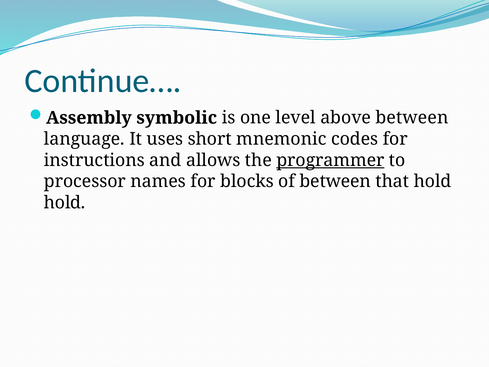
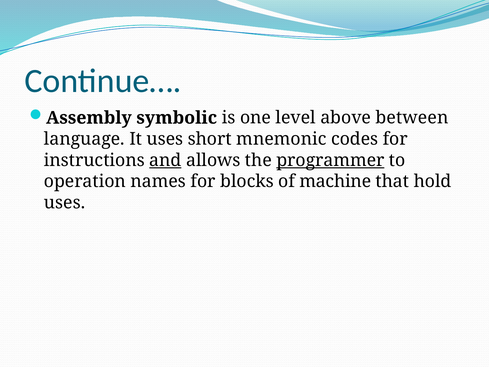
and underline: none -> present
processor: processor -> operation
of between: between -> machine
hold at (65, 202): hold -> uses
